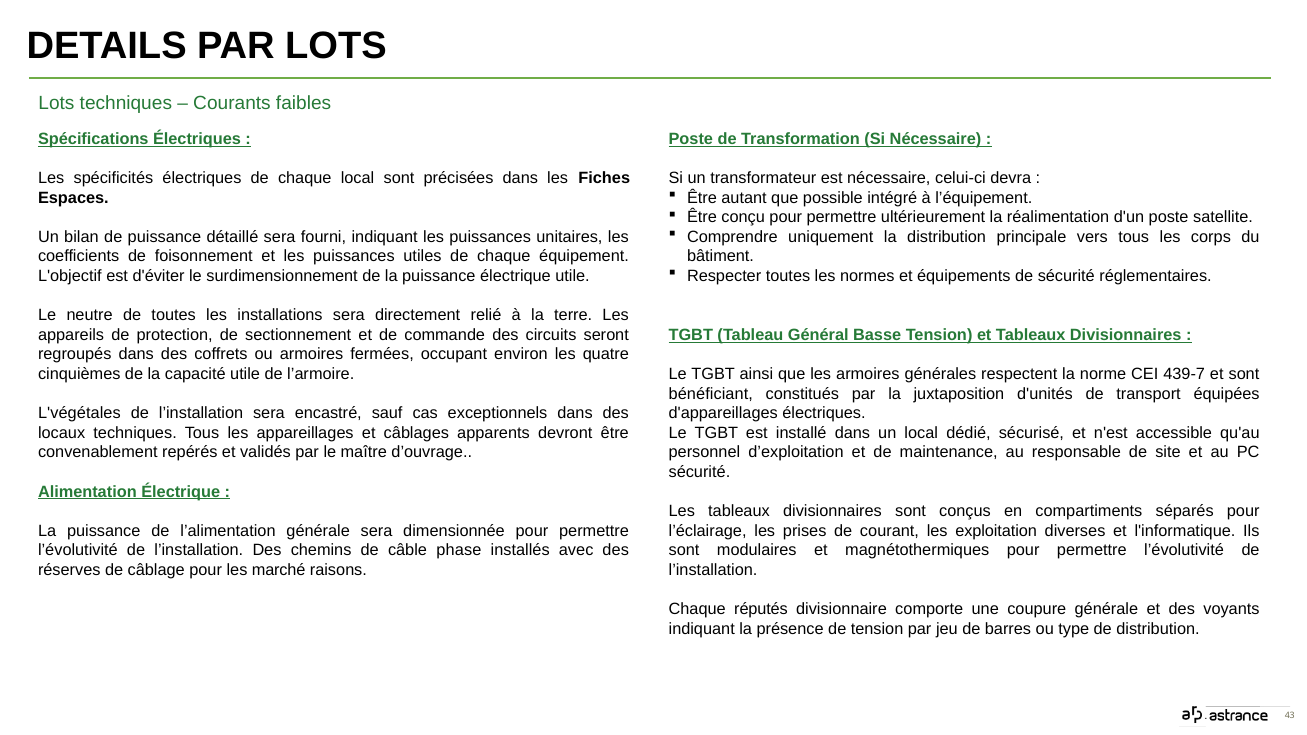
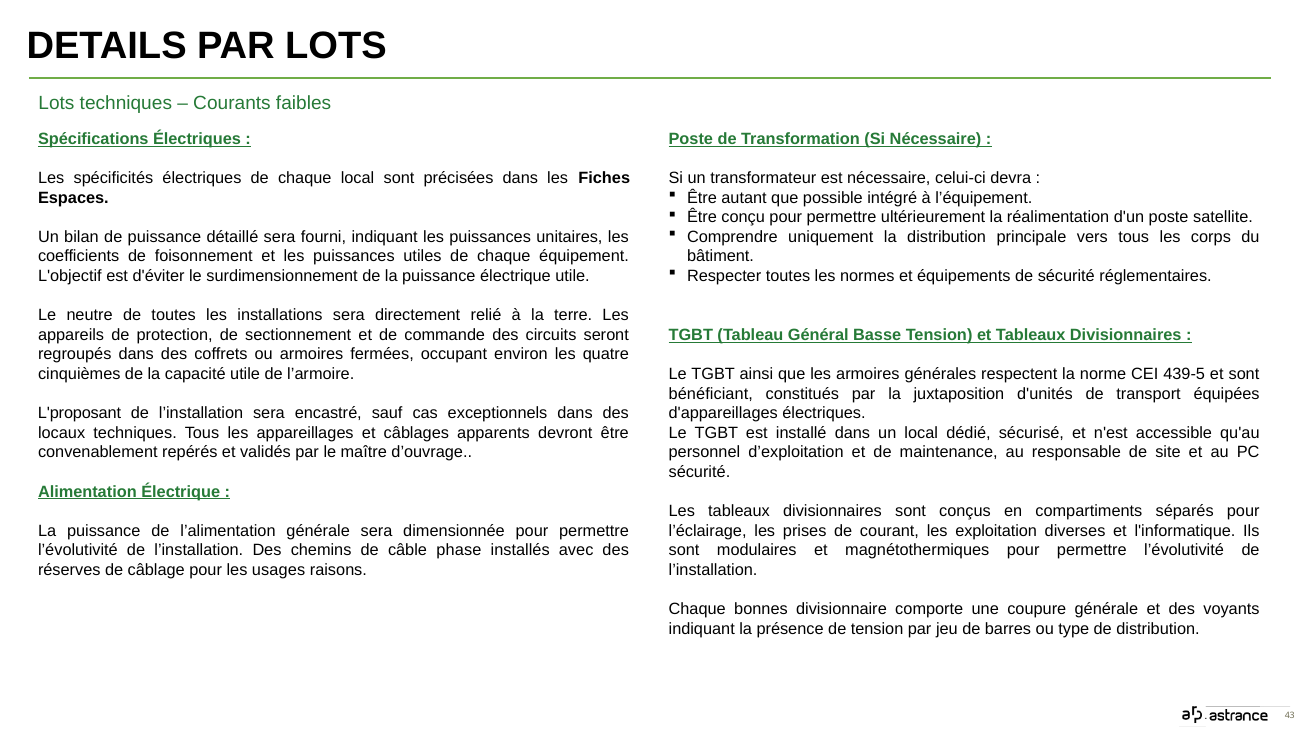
439-7: 439-7 -> 439-5
L'végétales: L'végétales -> L'proposant
marché: marché -> usages
réputés: réputés -> bonnes
